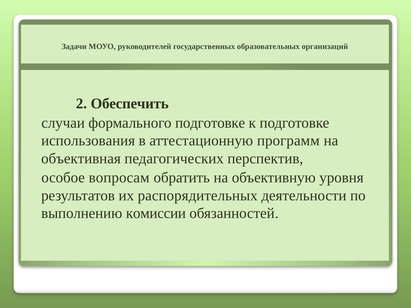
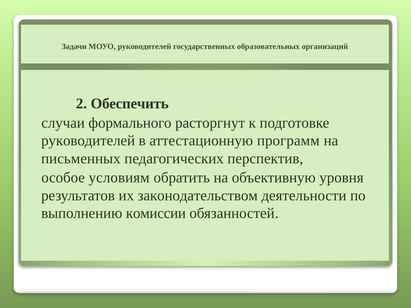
формального подготовке: подготовке -> расторгнут
использования at (88, 141): использования -> руководителей
объективная: объективная -> письменных
вопросам: вопросам -> условиям
распорядительных: распорядительных -> законодательством
